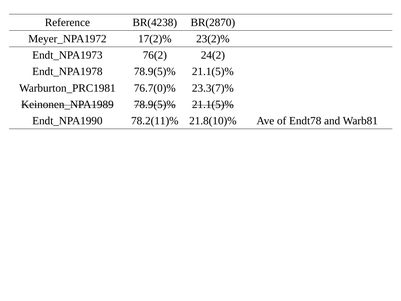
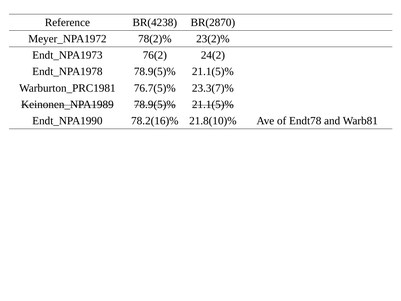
17(2)%: 17(2)% -> 78(2)%
76.7(0)%: 76.7(0)% -> 76.7(5)%
78.2(11)%: 78.2(11)% -> 78.2(16)%
